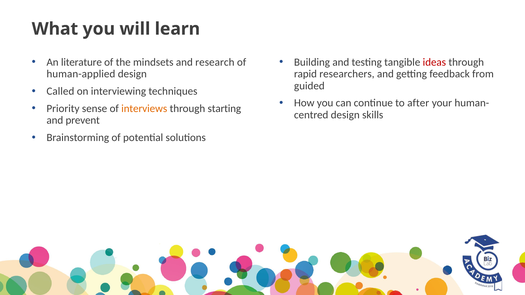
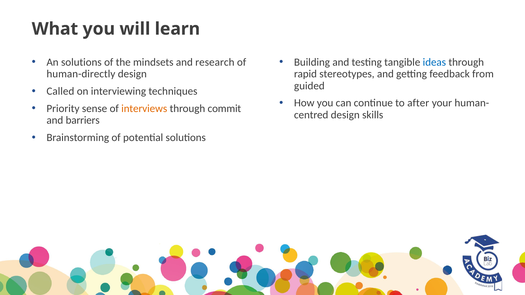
An literature: literature -> solutions
ideas colour: red -> blue
human-applied: human-applied -> human-directly
researchers: researchers -> stereotypes
starting: starting -> commit
prevent: prevent -> barriers
